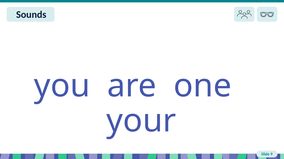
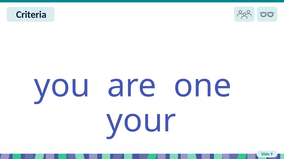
Sounds: Sounds -> Criteria
